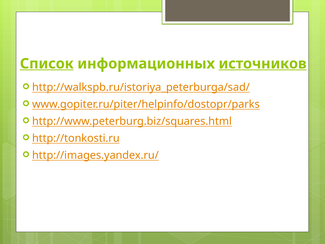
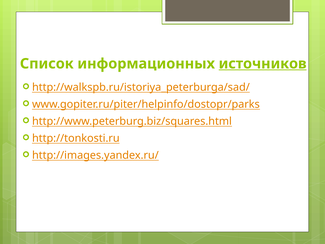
Список underline: present -> none
